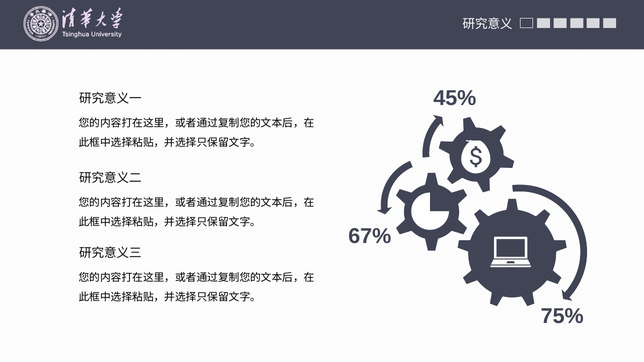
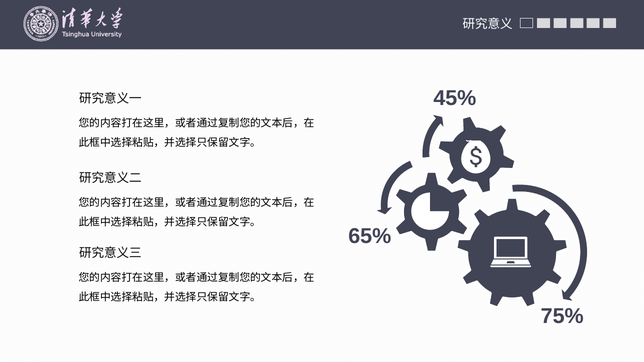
67%: 67% -> 65%
